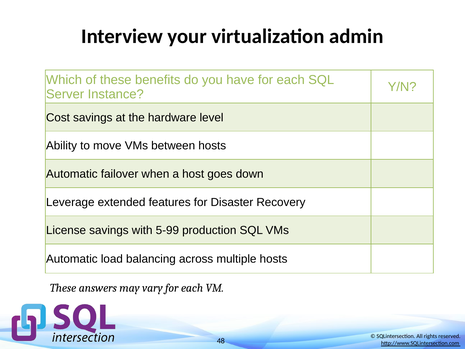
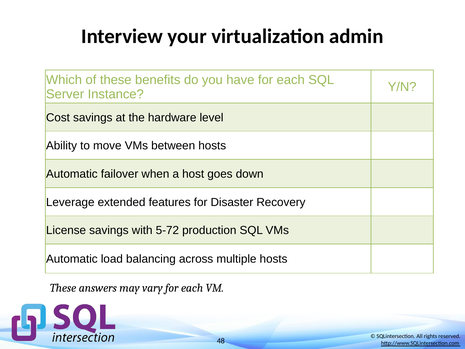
5-99: 5-99 -> 5-72
